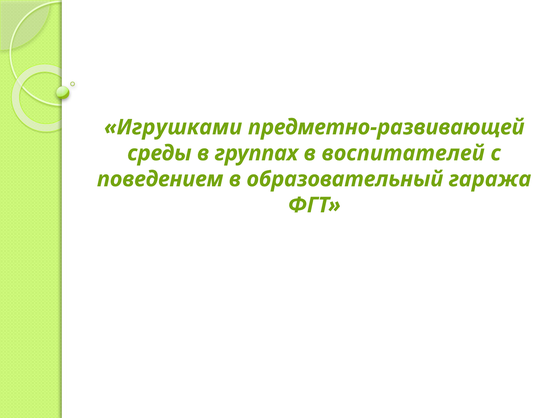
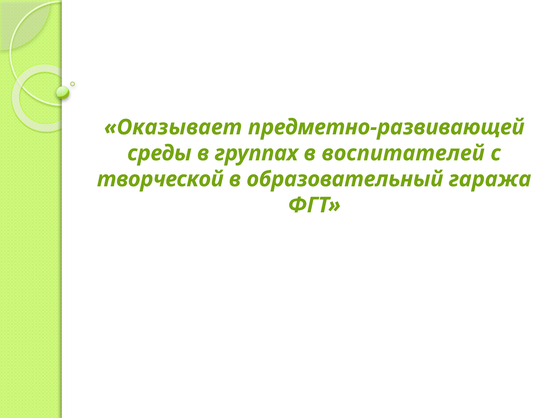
Игрушками: Игрушками -> Оказывает
поведением: поведением -> творческой
